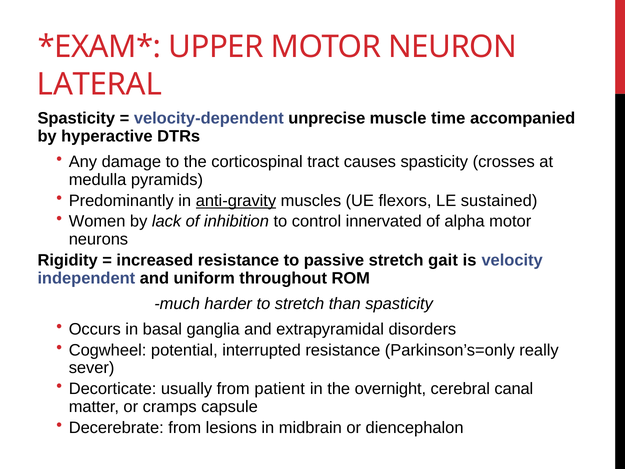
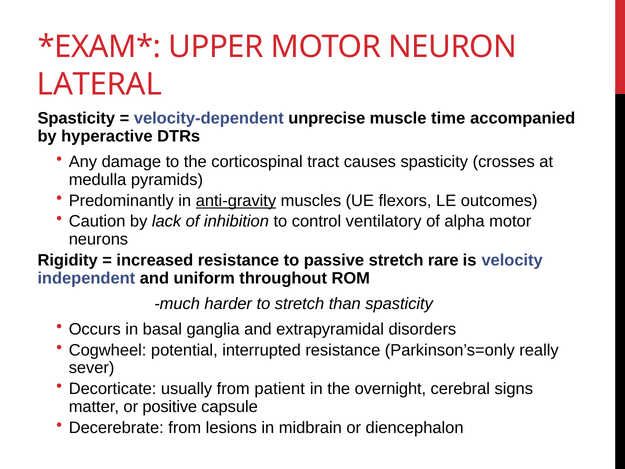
sustained: sustained -> outcomes
Women: Women -> Caution
innervated: innervated -> ventilatory
gait: gait -> rare
canal: canal -> signs
cramps: cramps -> positive
